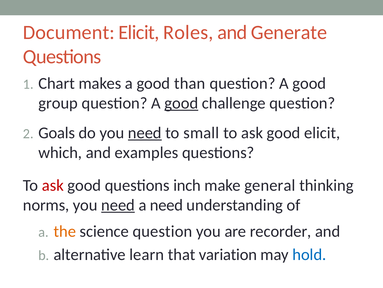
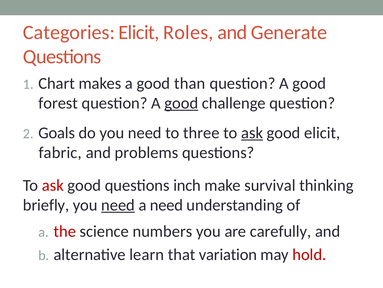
Document: Document -> Categories
group: group -> forest
need at (145, 132) underline: present -> none
small: small -> three
ask at (252, 132) underline: none -> present
which: which -> fabric
examples: examples -> problems
general: general -> survival
norms: norms -> briefly
the colour: orange -> red
science question: question -> numbers
recorder: recorder -> carefully
hold colour: blue -> red
